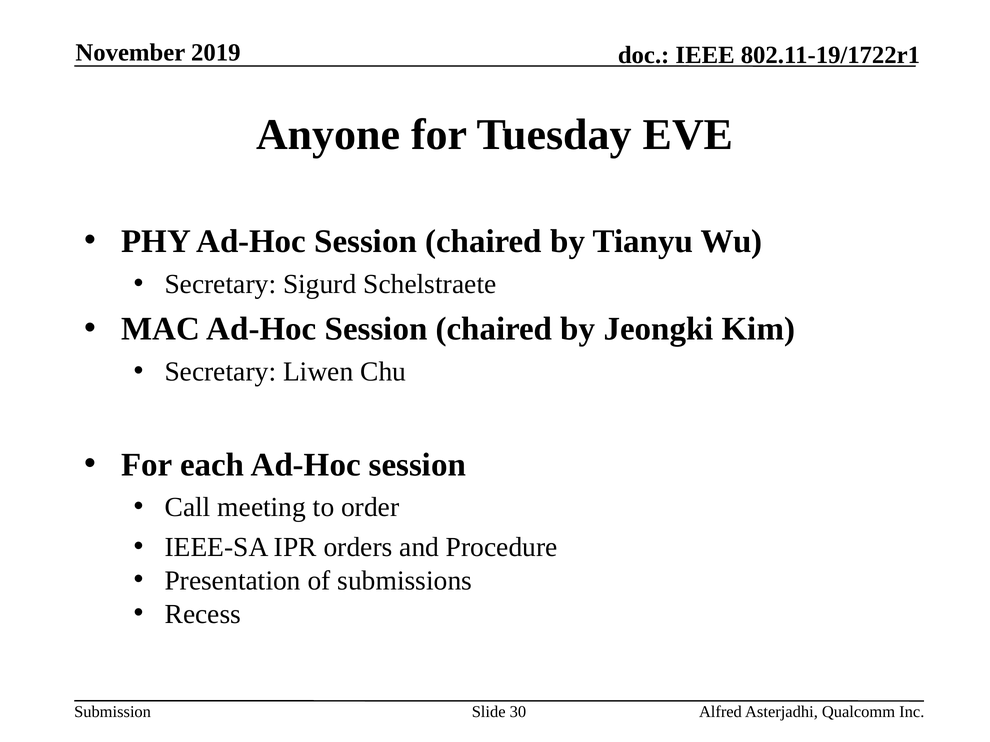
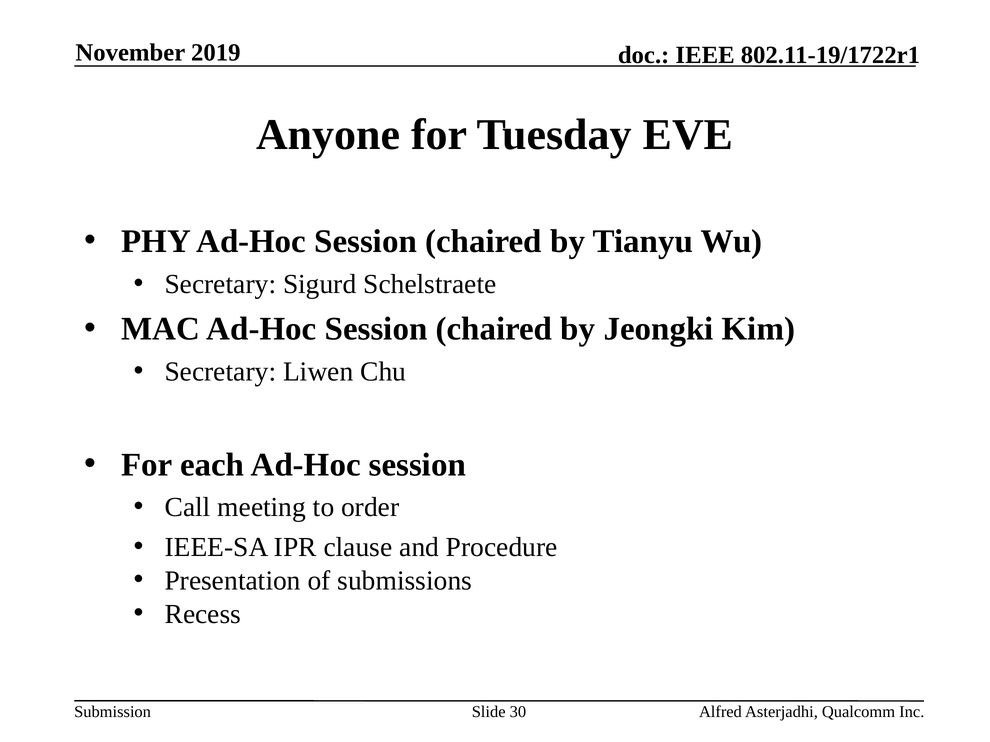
orders: orders -> clause
